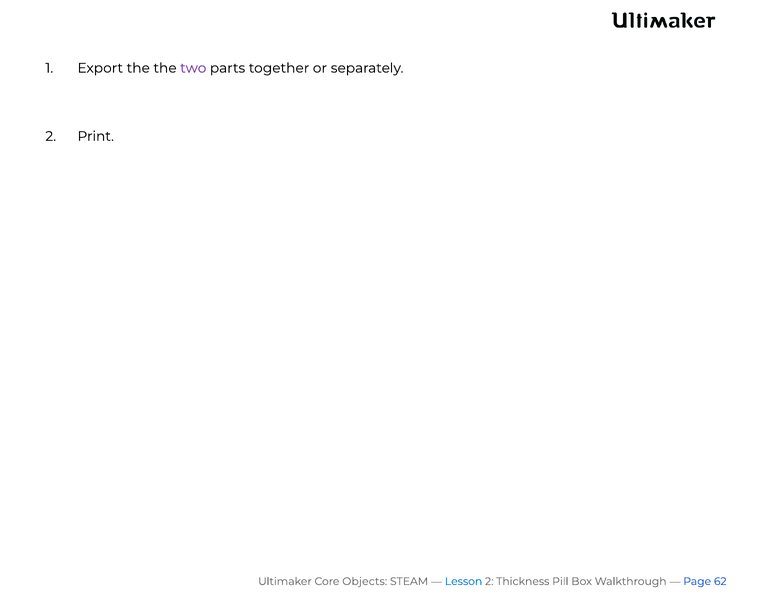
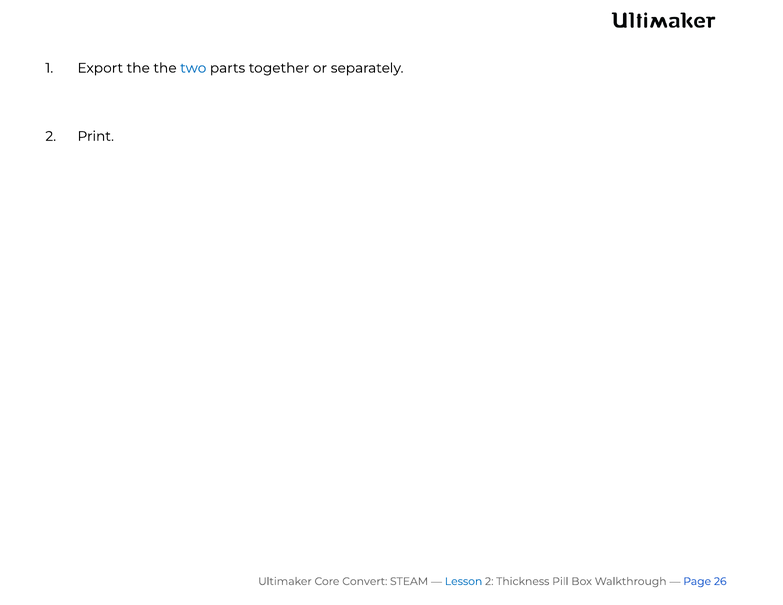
two colour: purple -> blue
Objects: Objects -> Convert
62: 62 -> 26
